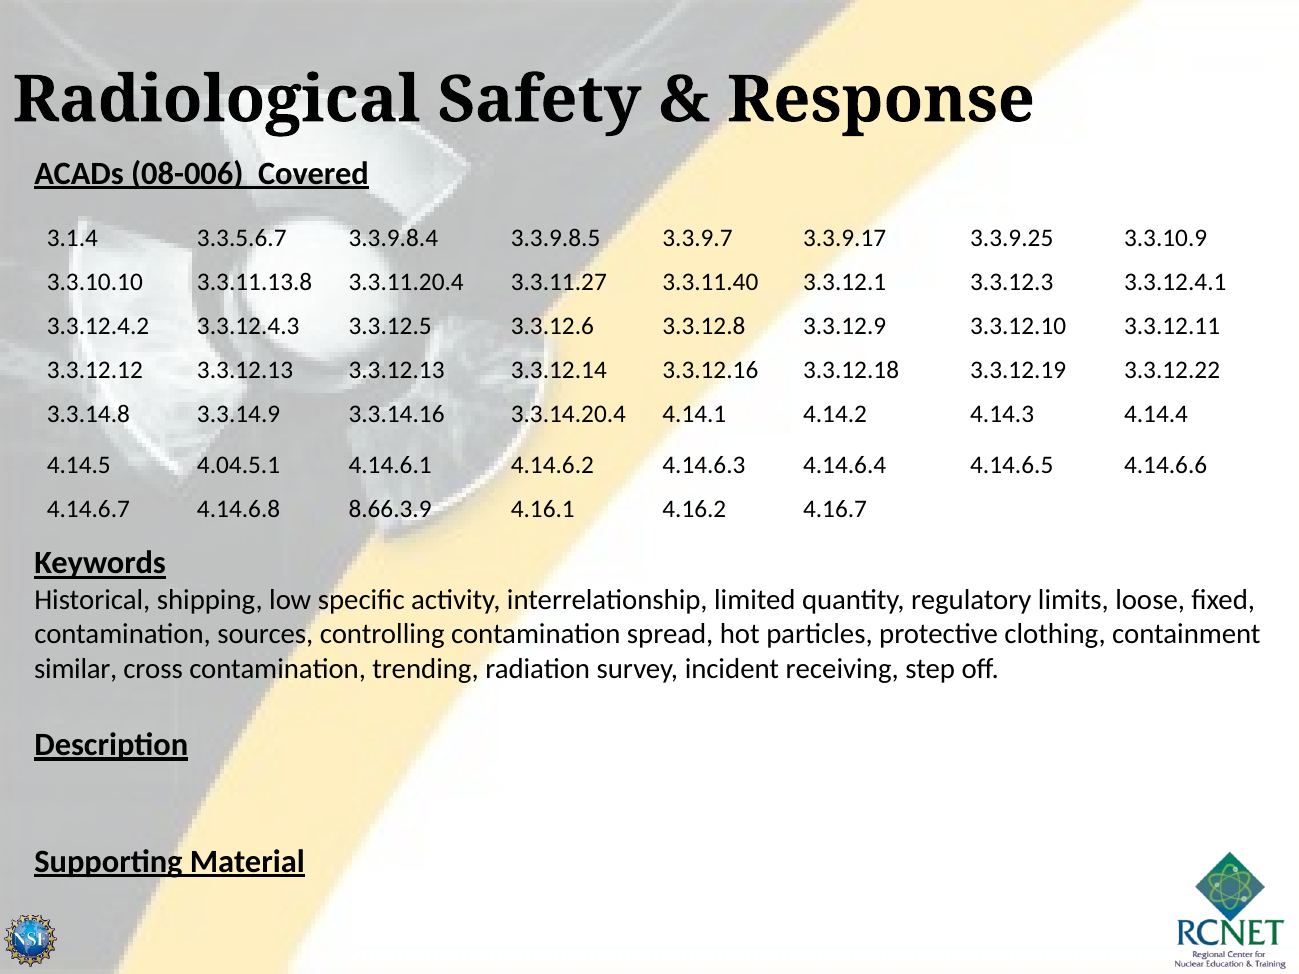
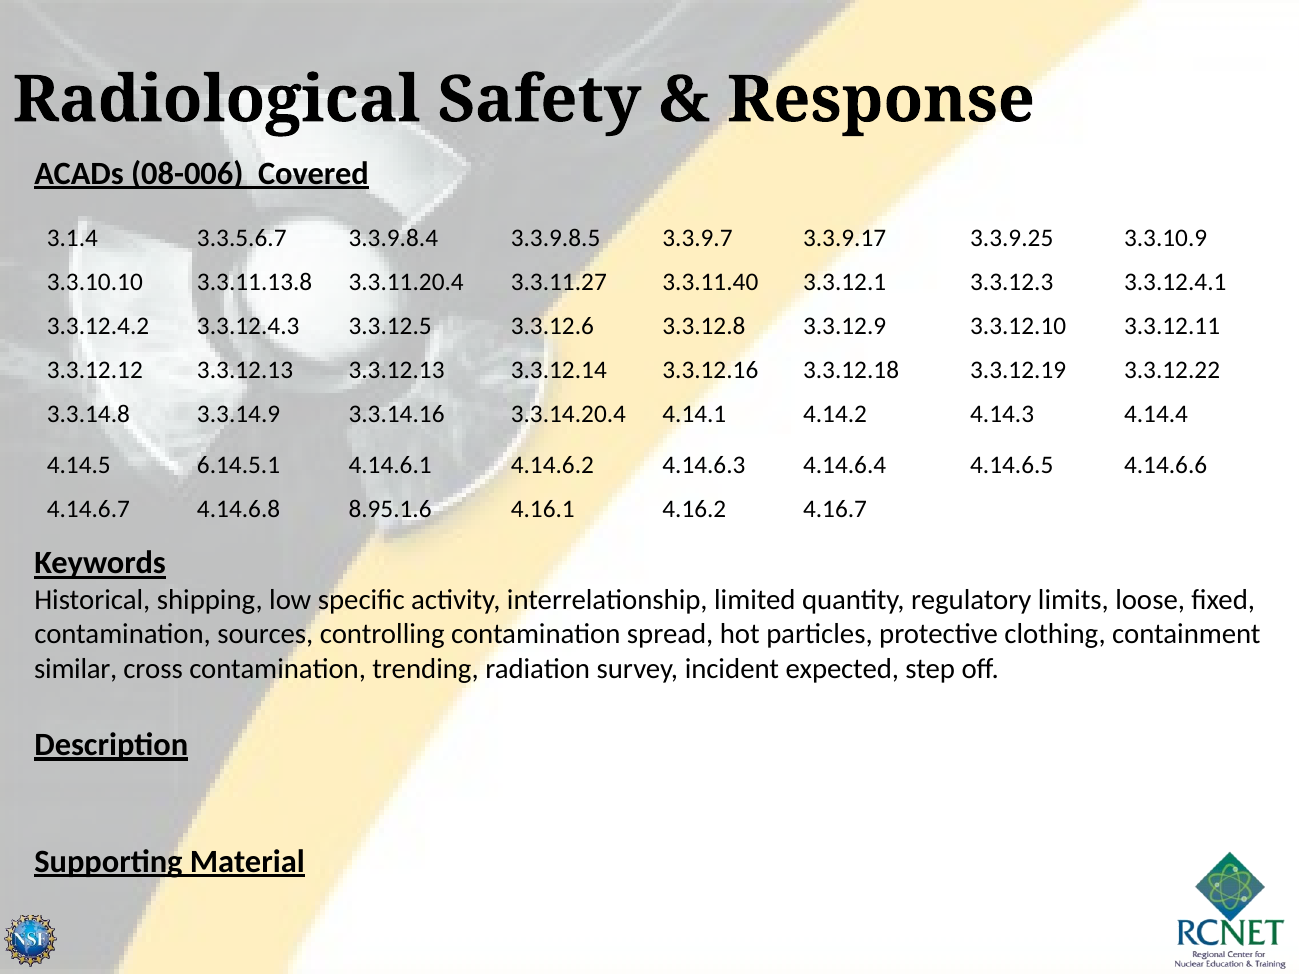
4.04.5.1: 4.04.5.1 -> 6.14.5.1
8.66.3.9: 8.66.3.9 -> 8.95.1.6
receiving: receiving -> expected
